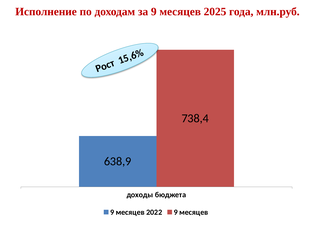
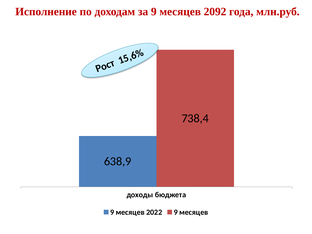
2025: 2025 -> 2092
